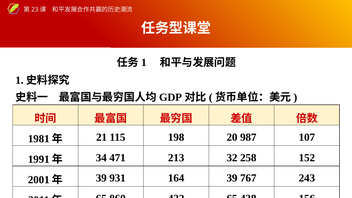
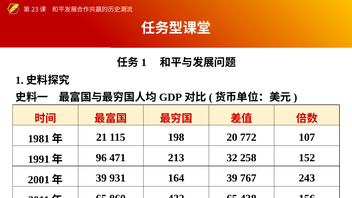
987: 987 -> 772
34: 34 -> 96
